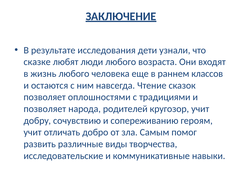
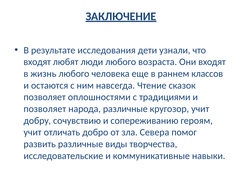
сказке at (37, 62): сказке -> входят
народа родителей: родителей -> различные
Самым: Самым -> Севера
